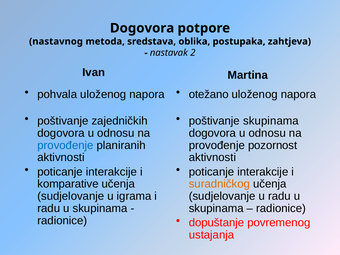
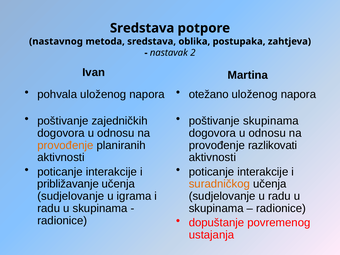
Dogovora at (142, 28): Dogovora -> Sredstava
provođenje at (65, 145) colour: blue -> orange
pozornost: pozornost -> razlikovati
komparative: komparative -> približavanje
